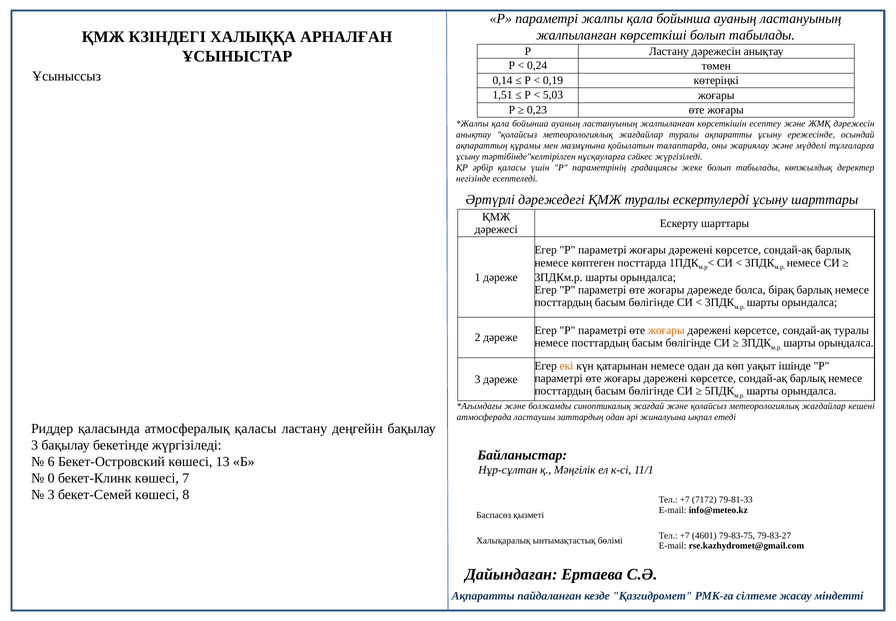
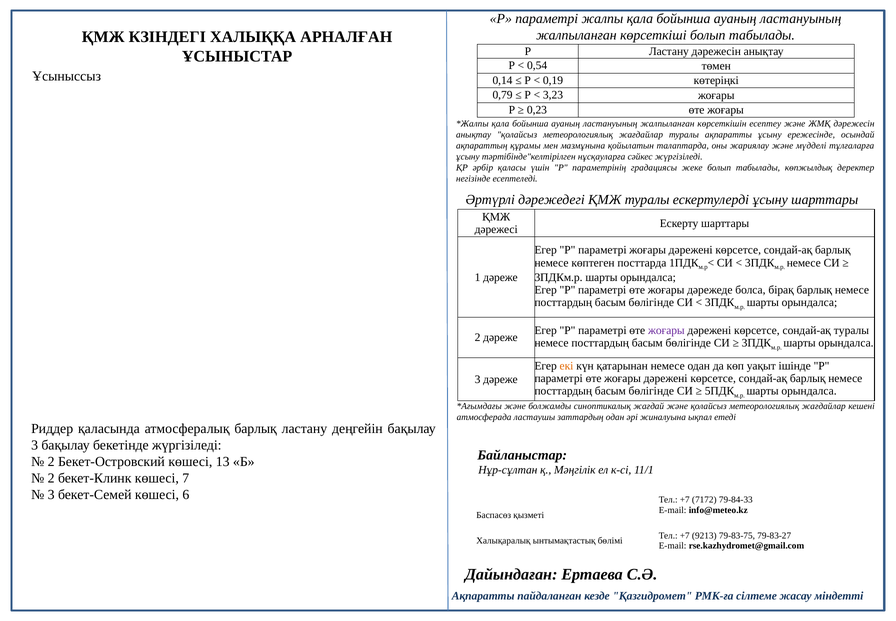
0,24: 0,24 -> 0,54
1,51: 1,51 -> 0,79
5,03: 5,03 -> 3,23
жоғары at (666, 330) colour: orange -> purple
атмосфералық қаласы: қаласы -> барлық
6 at (51, 461): 6 -> 2
0 at (51, 478): 0 -> 2
8: 8 -> 6
79-81-33: 79-81-33 -> 79-84-33
4601: 4601 -> 9213
